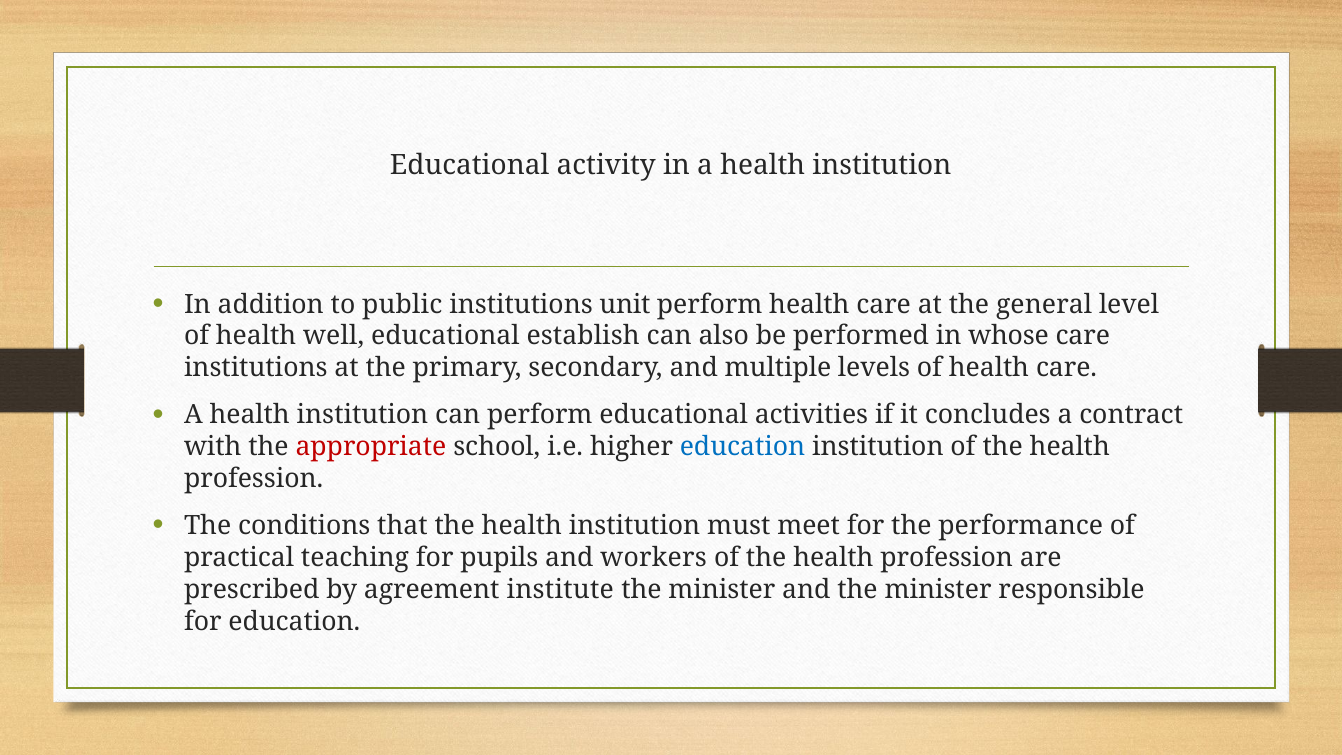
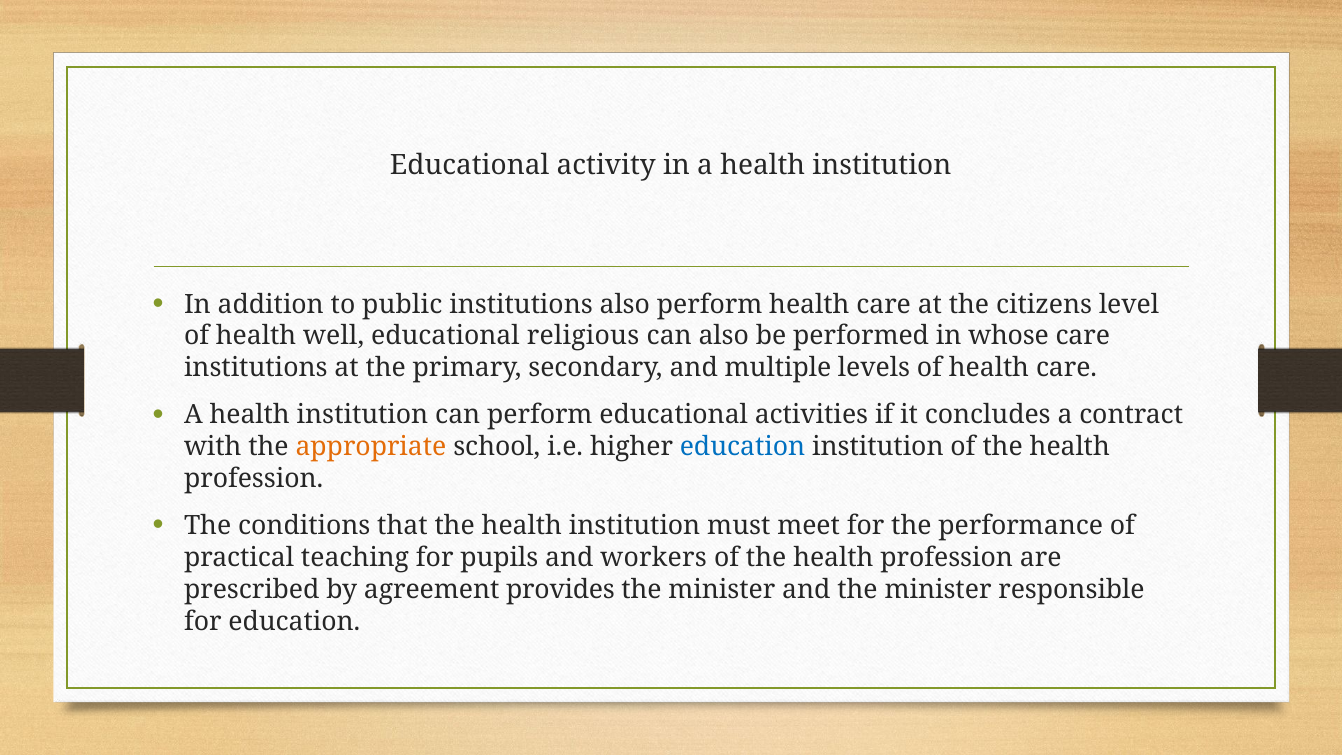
institutions unit: unit -> also
general: general -> citizens
establish: establish -> religious
appropriate colour: red -> orange
institute: institute -> provides
